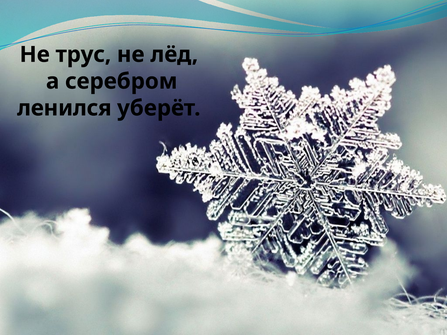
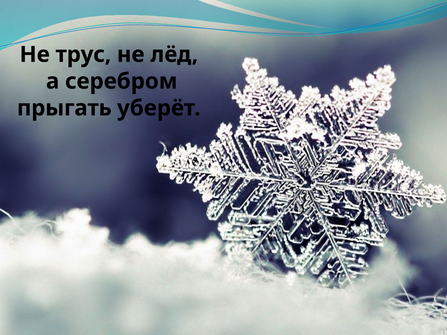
ленился: ленился -> прыгать
